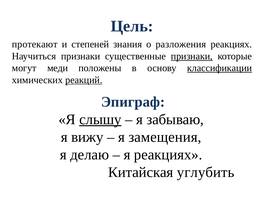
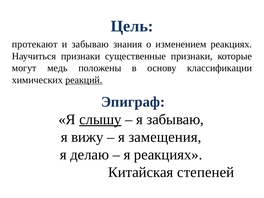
и степеней: степеней -> забываю
разложения: разложения -> изменением
признаки at (192, 56) underline: present -> none
меди: меди -> медь
классификации underline: present -> none
углубить: углубить -> степеней
